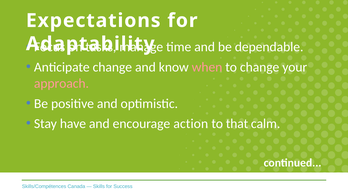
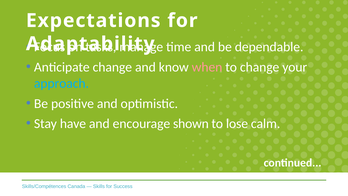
approach colour: pink -> light blue
action: action -> shown
that: that -> lose
